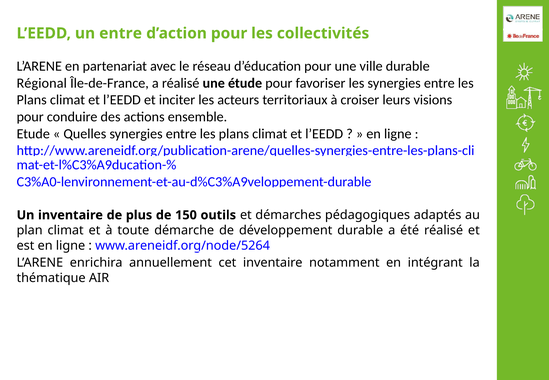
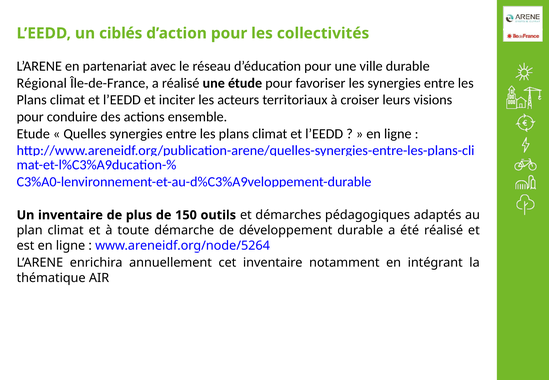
un entre: entre -> ciblés
